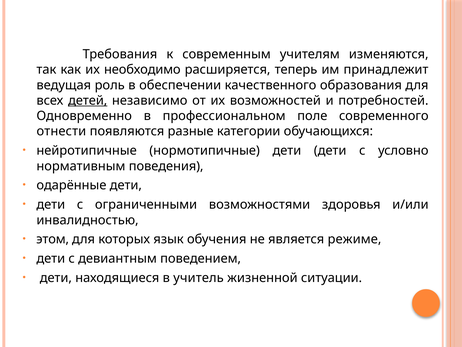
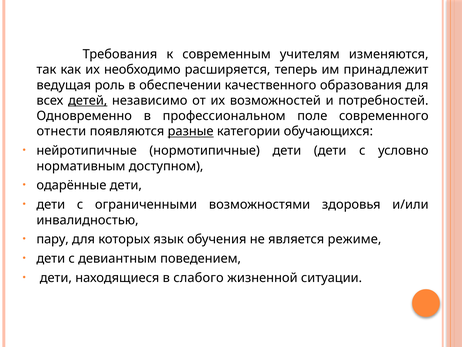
разные underline: none -> present
поведения: поведения -> доступном
этом: этом -> пару
учитель: учитель -> слабого
